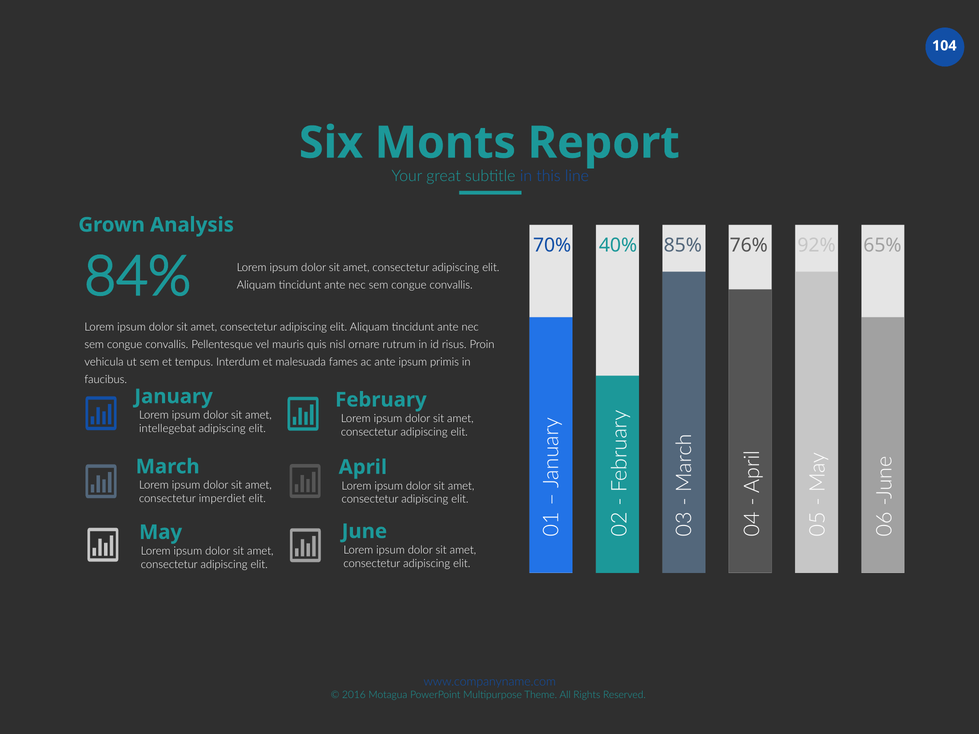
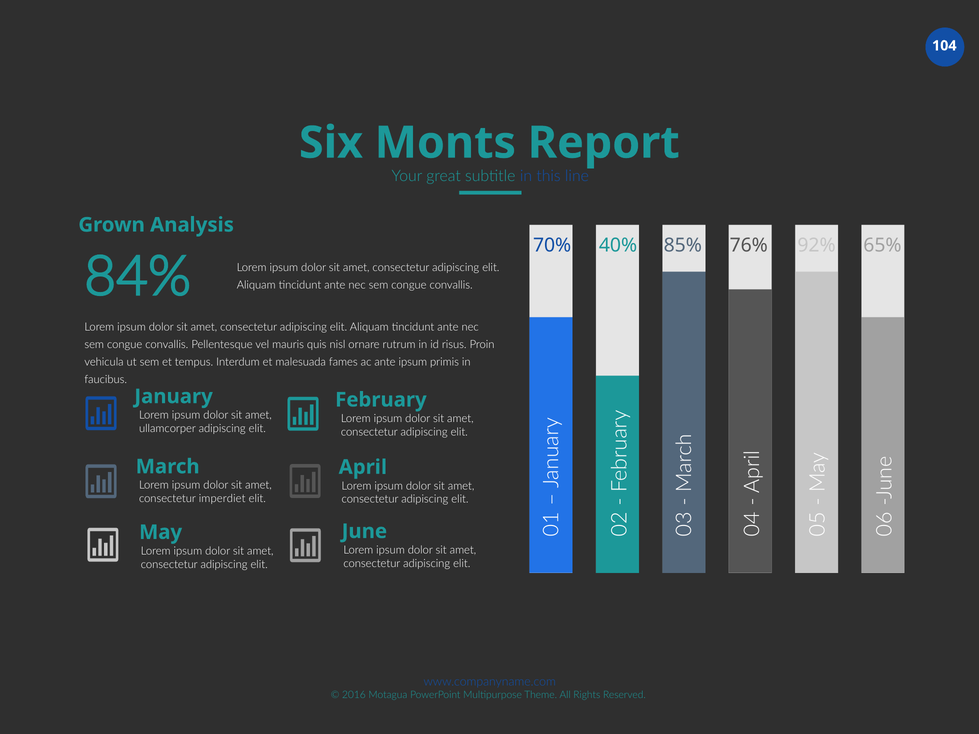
intellegebat: intellegebat -> ullamcorper
